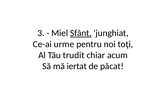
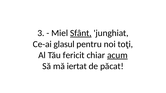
urme: urme -> glasul
trudit: trudit -> fericit
acum underline: none -> present
